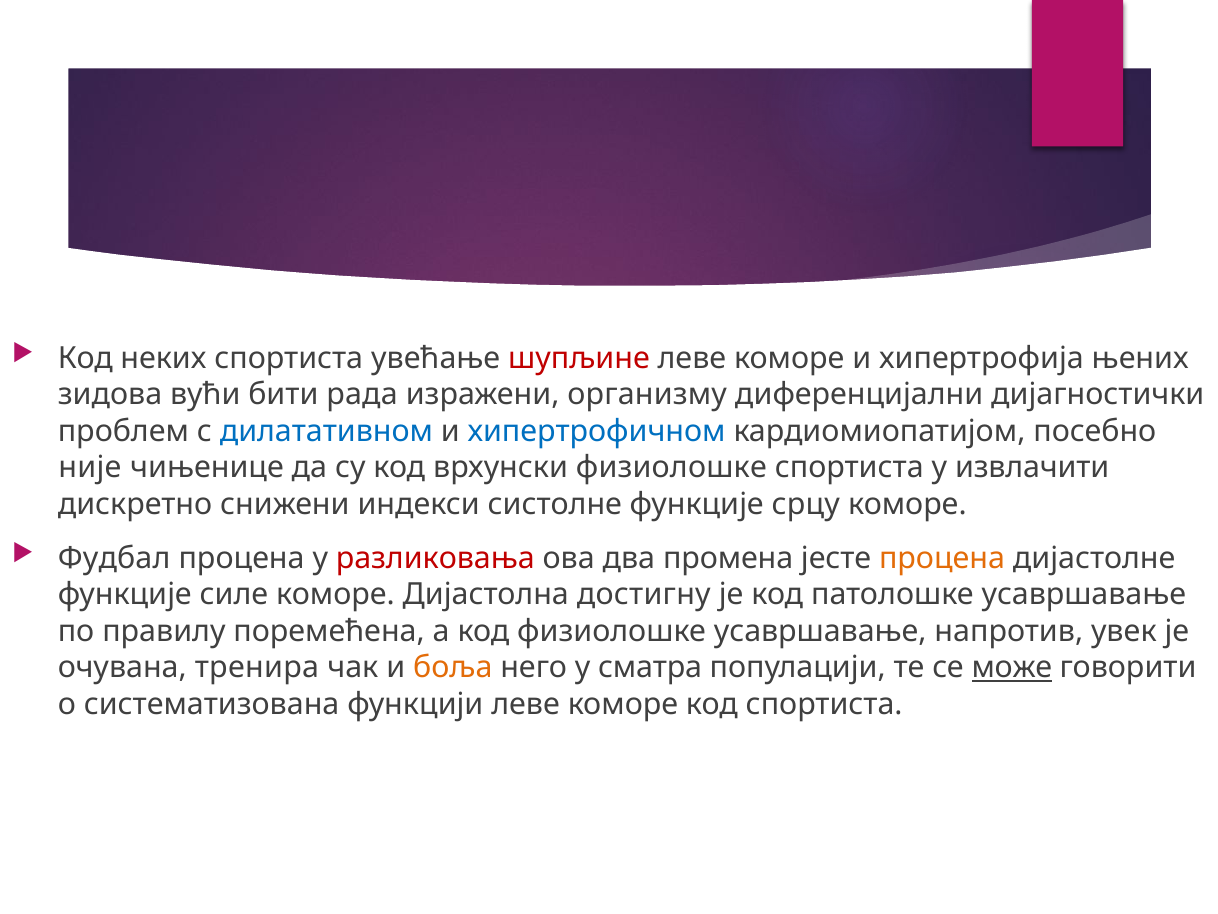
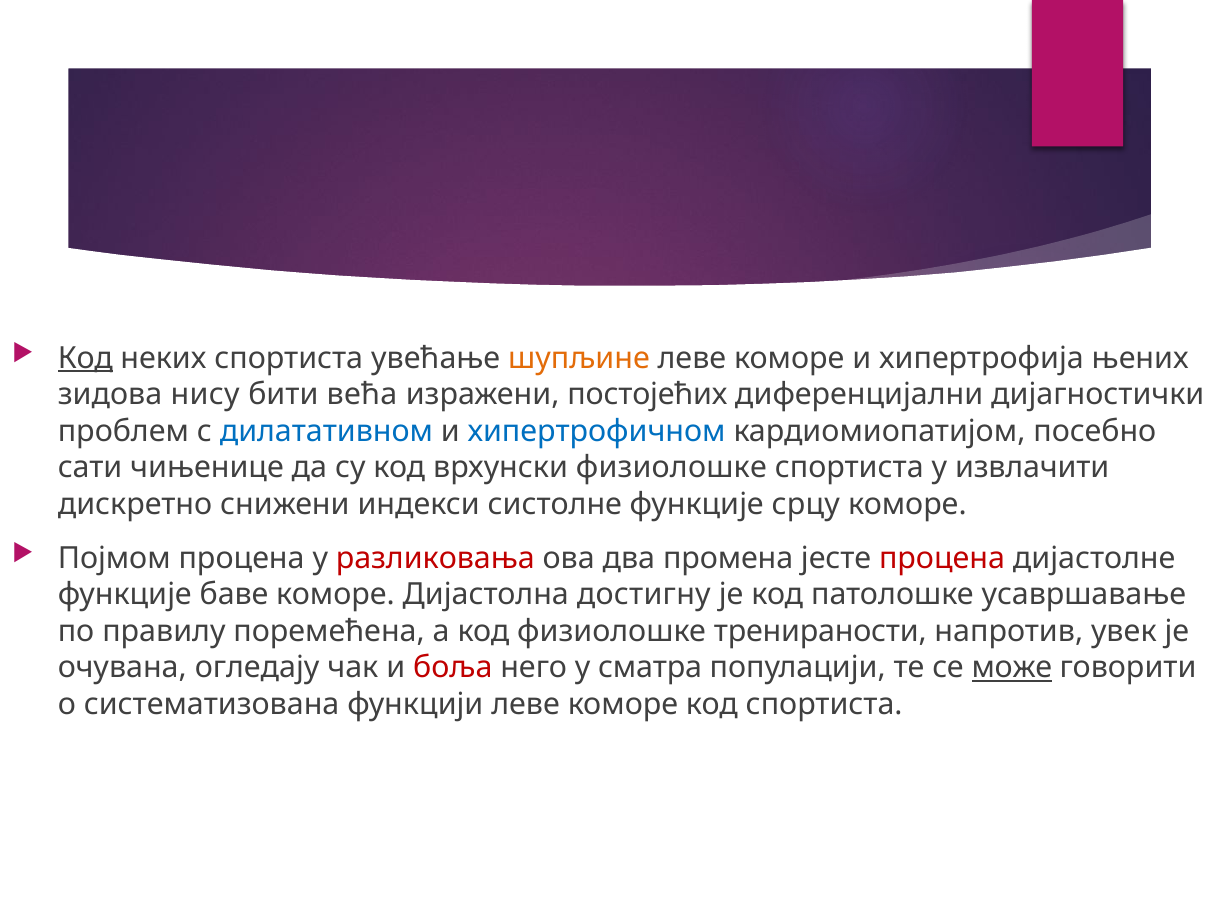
Код at (85, 358) underline: none -> present
шупљине colour: red -> orange
вући: вући -> нису
рада: рада -> већа
организму: организму -> постојећих
није: није -> сати
Фудбал: Фудбал -> Појмом
процена at (942, 558) colour: orange -> red
силе: силе -> баве
физиолошке усавршавање: усавршавање -> тренираности
тренира: тренира -> огледају
боља colour: orange -> red
